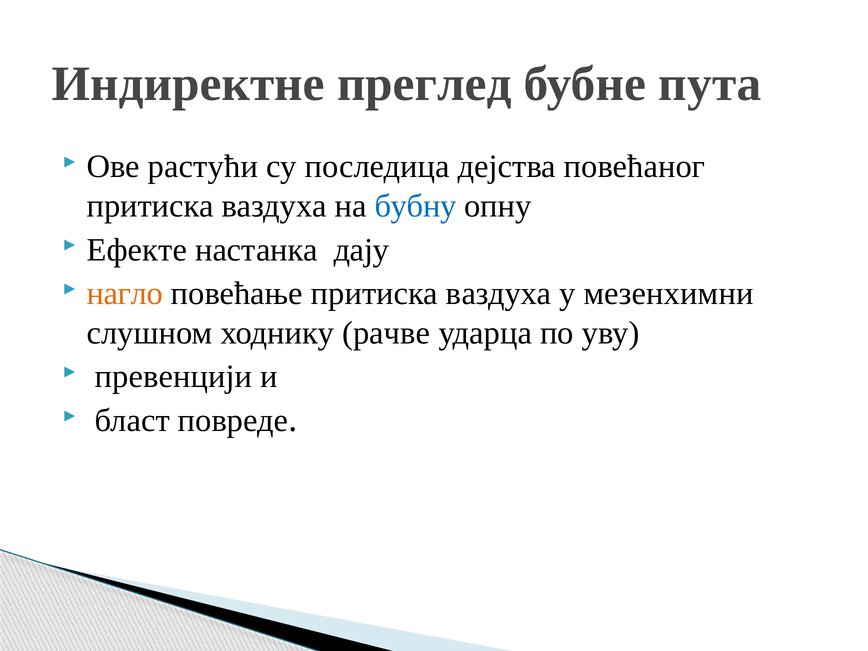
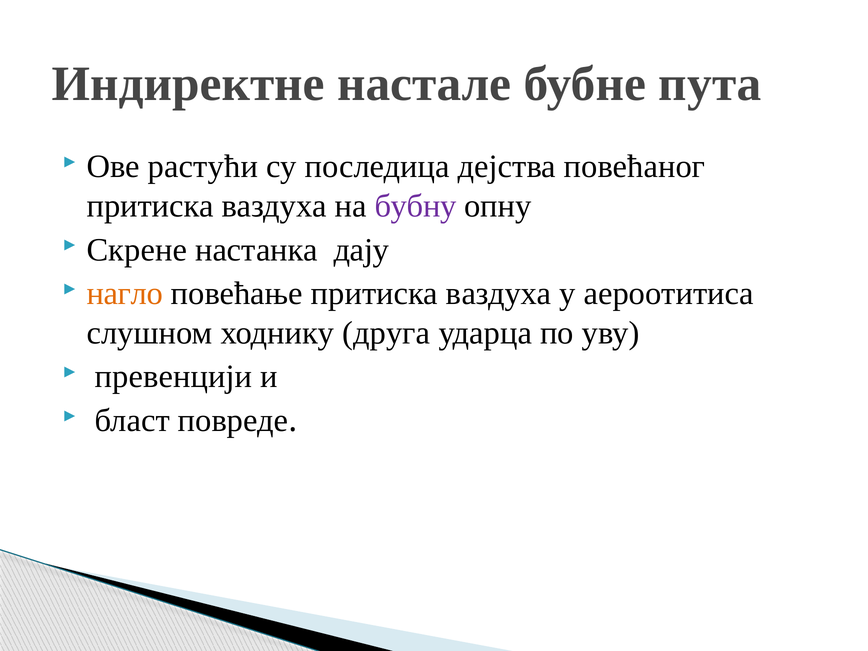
преглед: преглед -> настале
бубну colour: blue -> purple
Ефекте: Ефекте -> Скрене
мезенхимни: мезенхимни -> аероотитиса
рачве: рачве -> друга
